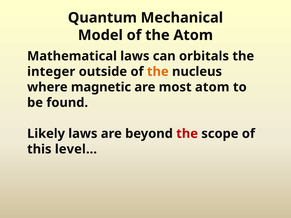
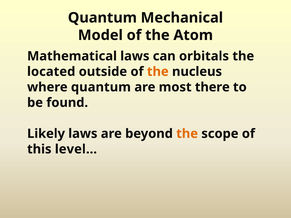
integer: integer -> located
where magnetic: magnetic -> quantum
most atom: atom -> there
the at (187, 134) colour: red -> orange
